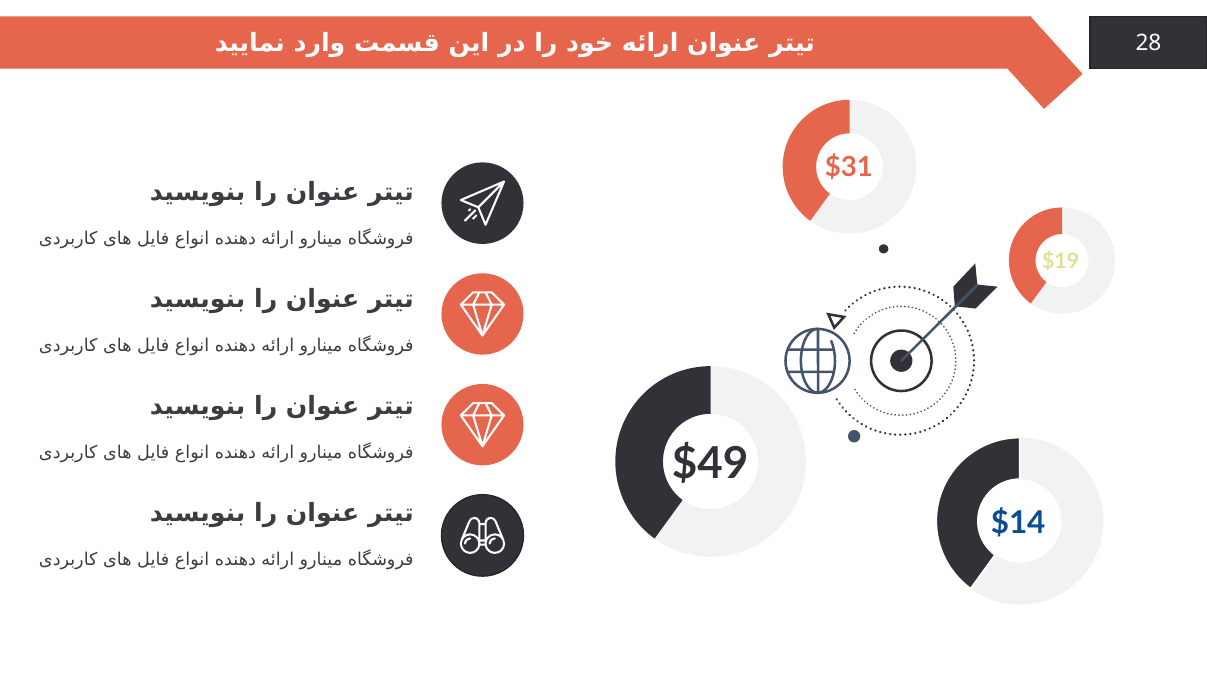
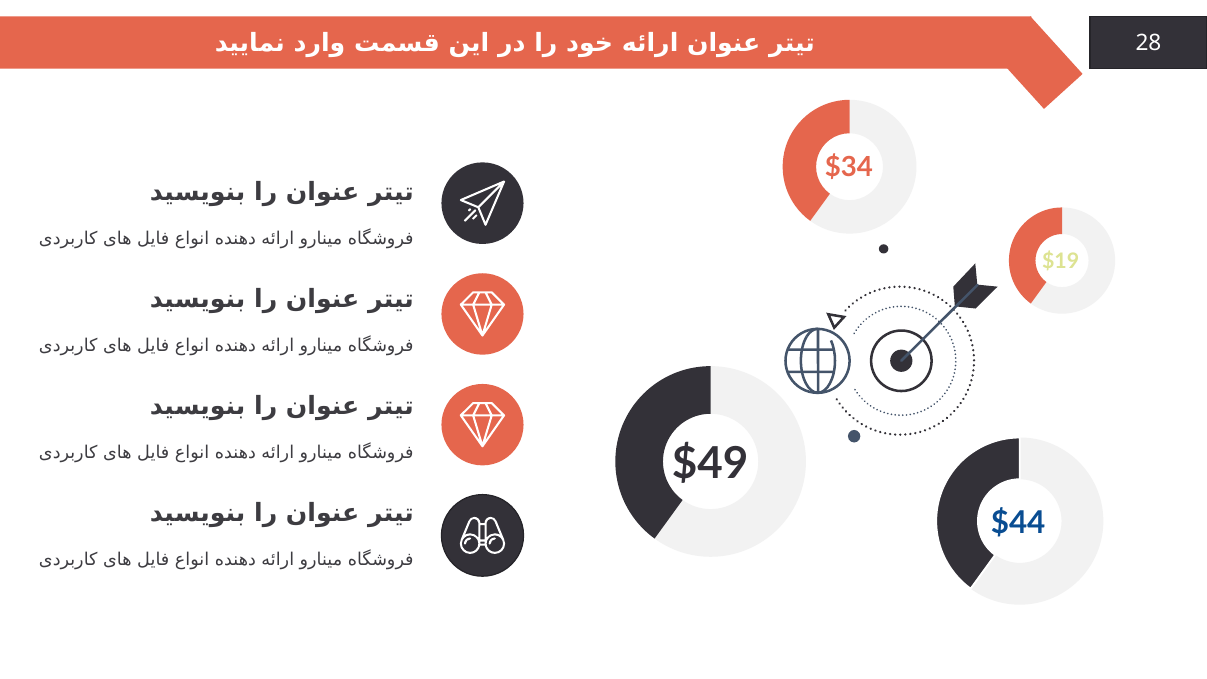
$31: $31 -> $34
$14: $14 -> $44
